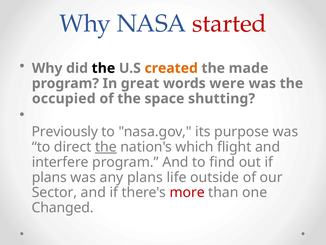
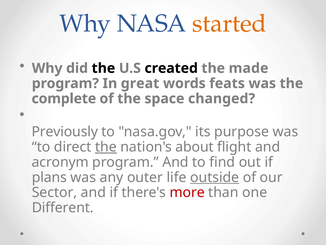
started colour: red -> orange
created colour: orange -> black
were: were -> feats
occupied: occupied -> complete
shutting: shutting -> changed
which: which -> about
interfere: interfere -> acronym
any plans: plans -> outer
outside underline: none -> present
Changed: Changed -> Different
